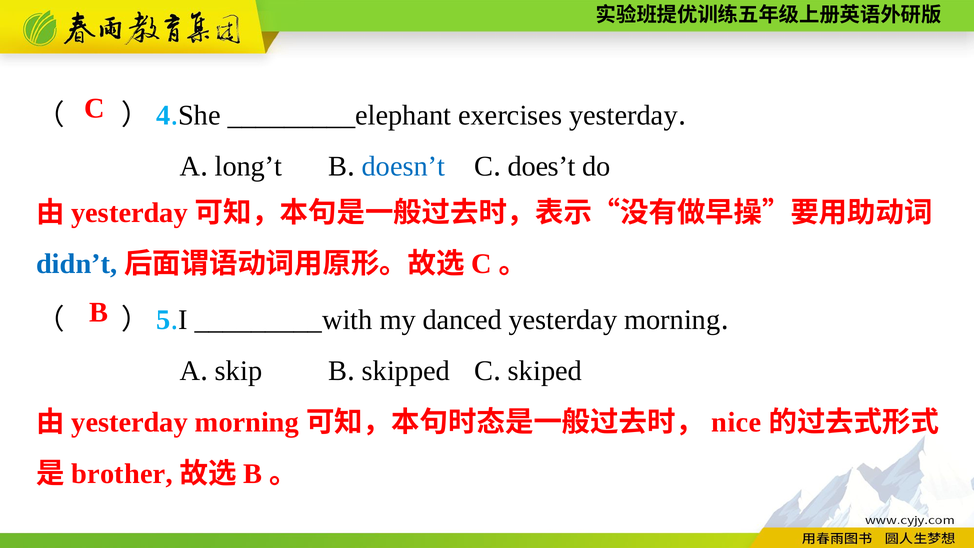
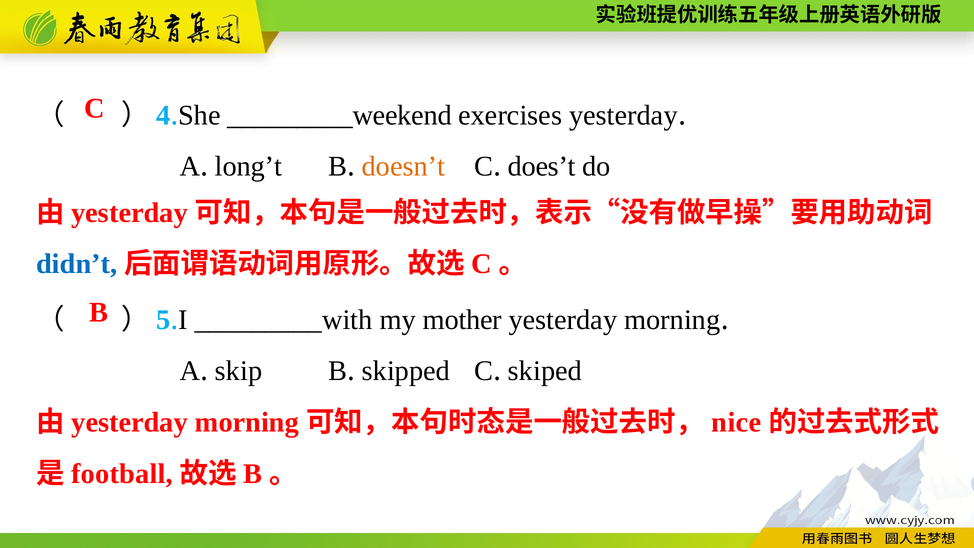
_________elephant: _________elephant -> _________weekend
doesn’t colour: blue -> orange
danced: danced -> mother
brother: brother -> football
